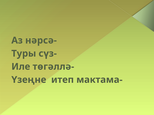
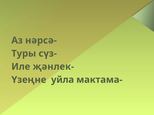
төгәллә-: төгәллә- -> җәнлек-
итеп: итеп -> уйла
